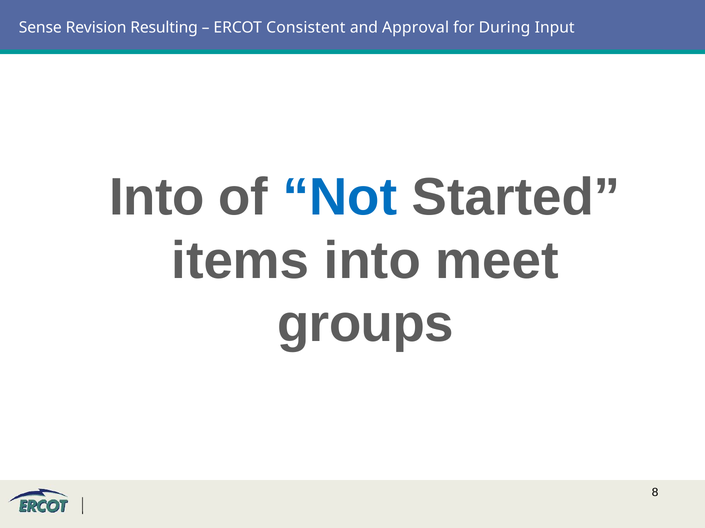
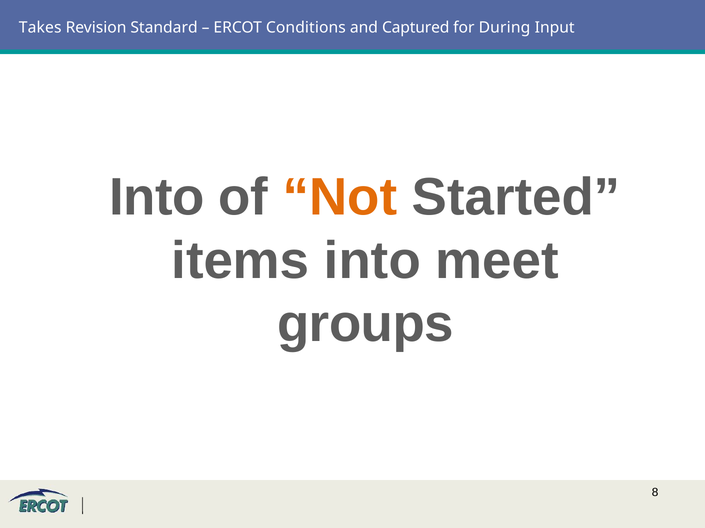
Sense: Sense -> Takes
Resulting: Resulting -> Standard
Consistent: Consistent -> Conditions
Approval: Approval -> Captured
Not colour: blue -> orange
